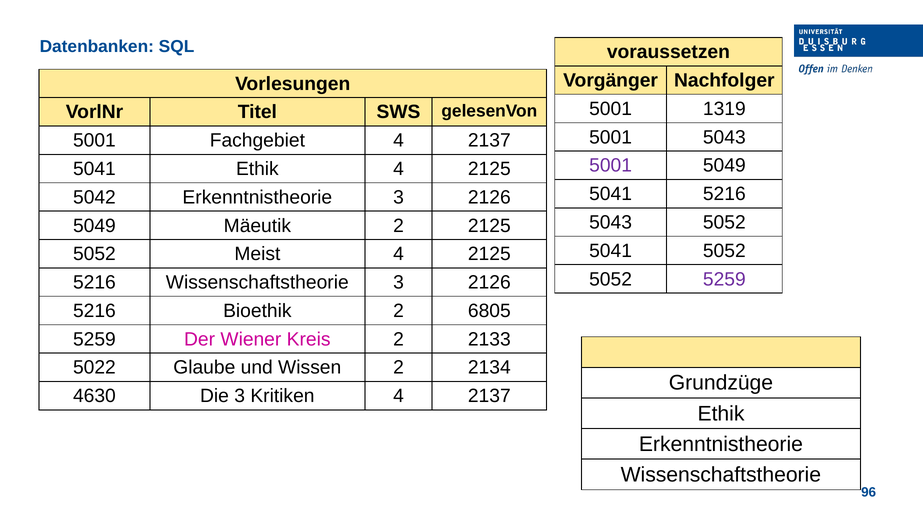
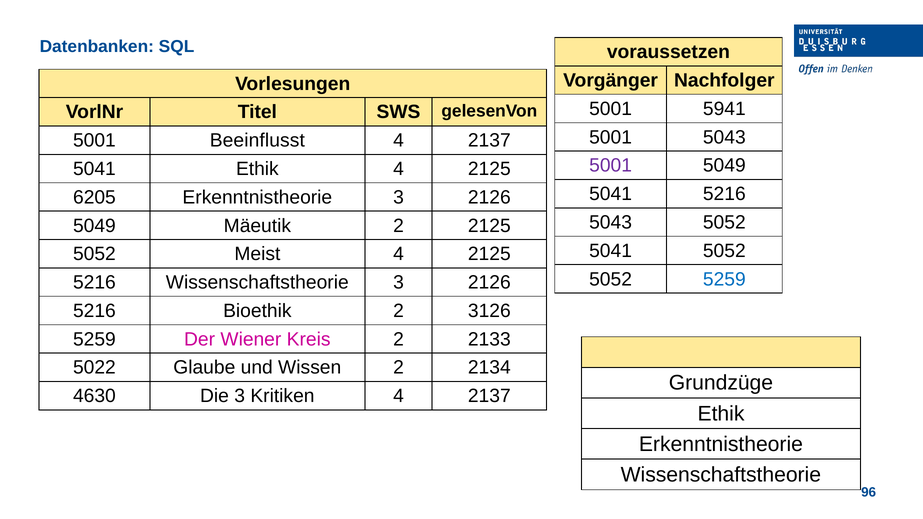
1319: 1319 -> 5941
Fachgebiet: Fachgebiet -> Beeinflusst
5042: 5042 -> 6205
5259 at (724, 279) colour: purple -> blue
6805: 6805 -> 3126
